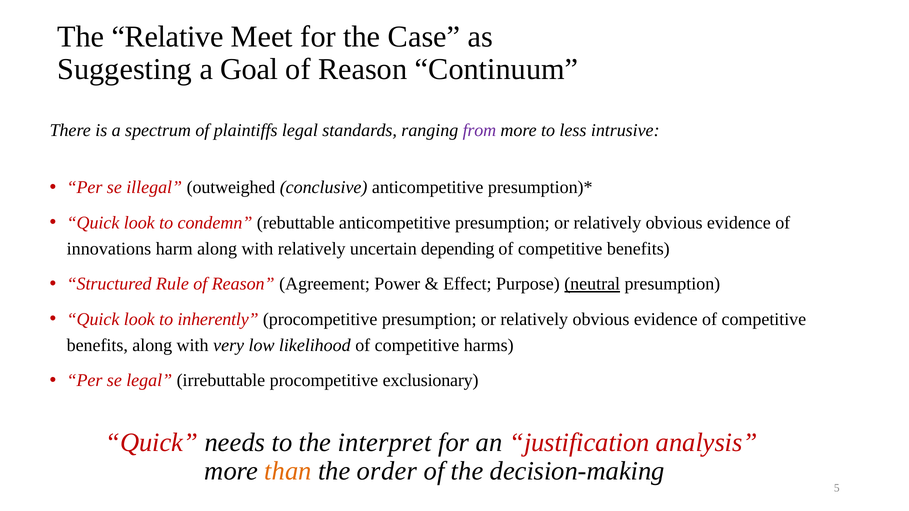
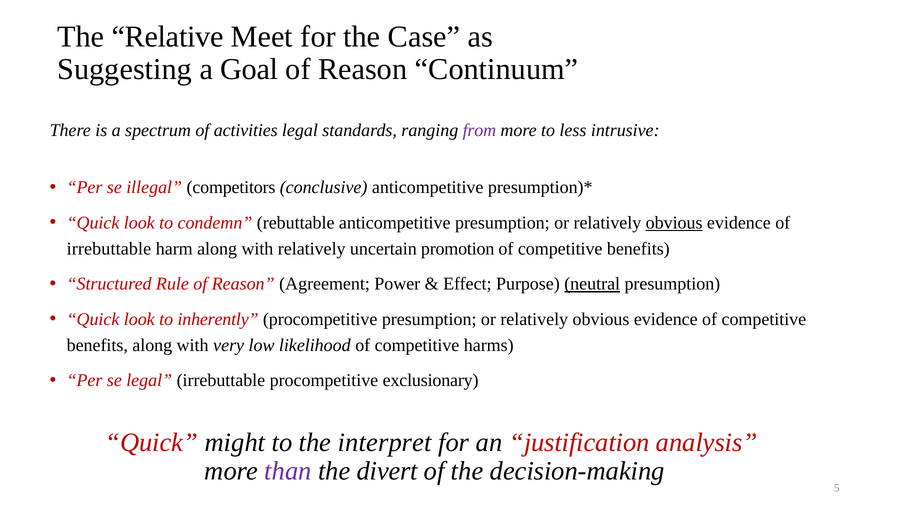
plaintiffs: plaintiffs -> activities
outweighed: outweighed -> competitors
obvious at (674, 223) underline: none -> present
innovations at (109, 249): innovations -> irrebuttable
depending: depending -> promotion
needs: needs -> might
than colour: orange -> purple
order: order -> divert
